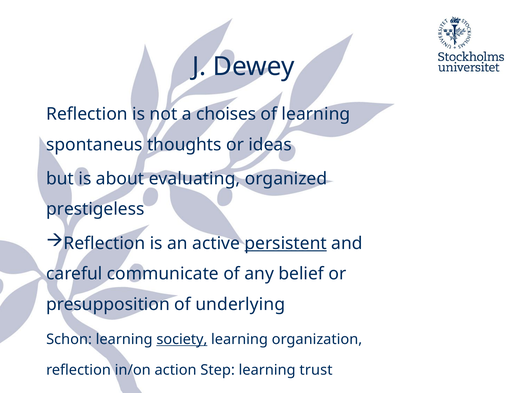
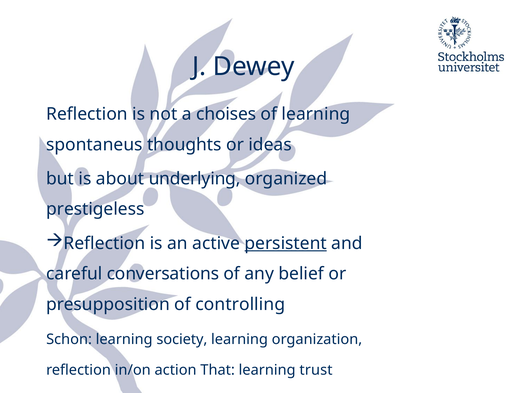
evaluating: evaluating -> underlying
communicate: communicate -> conversations
underlying: underlying -> controlling
society underline: present -> none
Step: Step -> That
